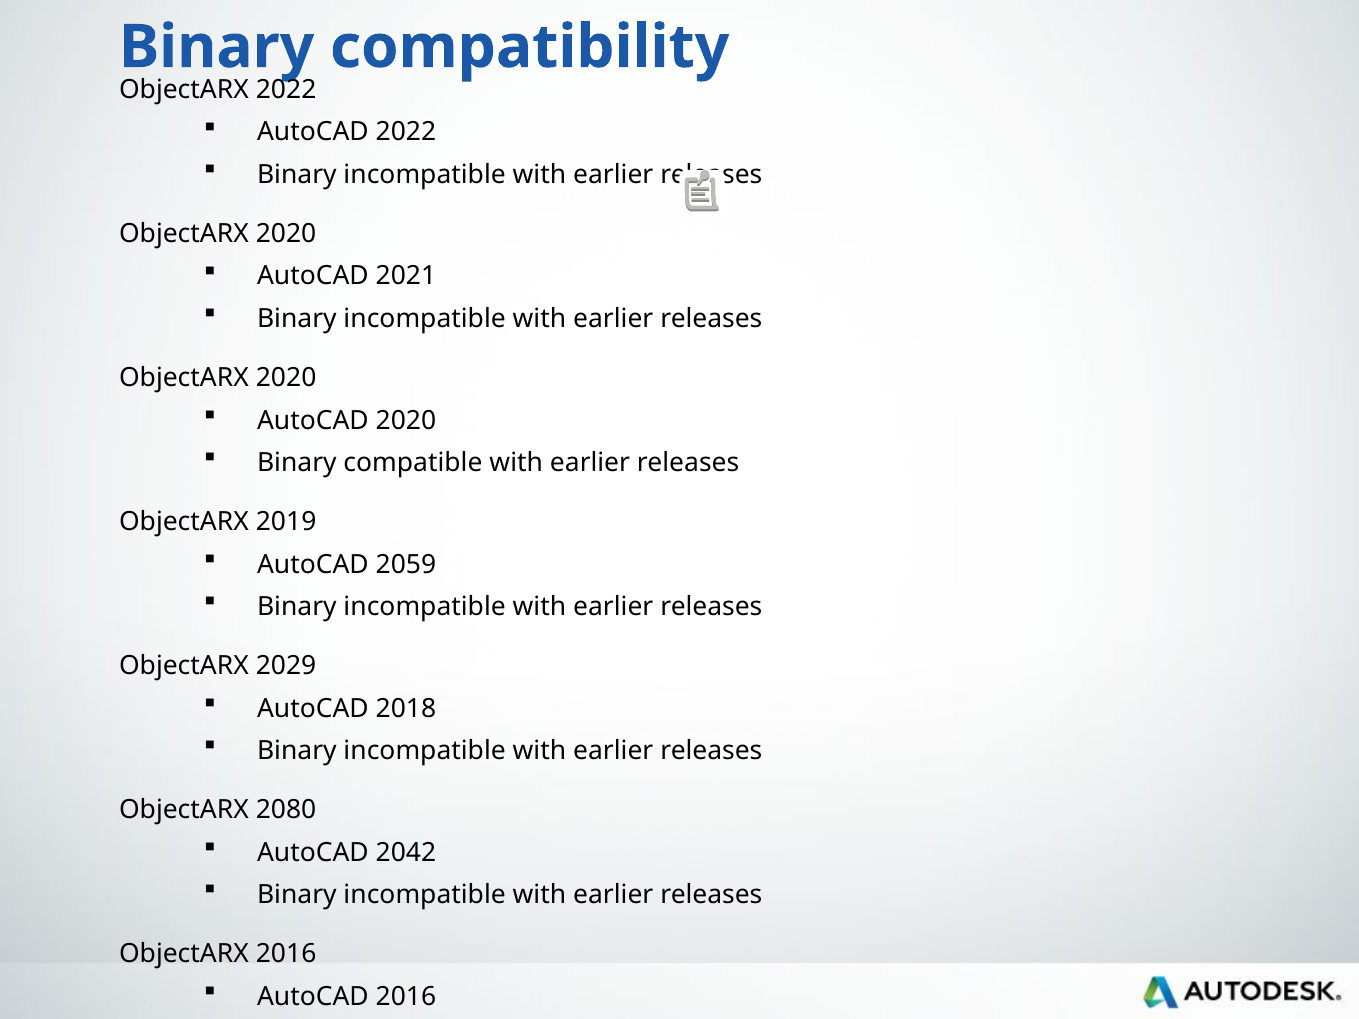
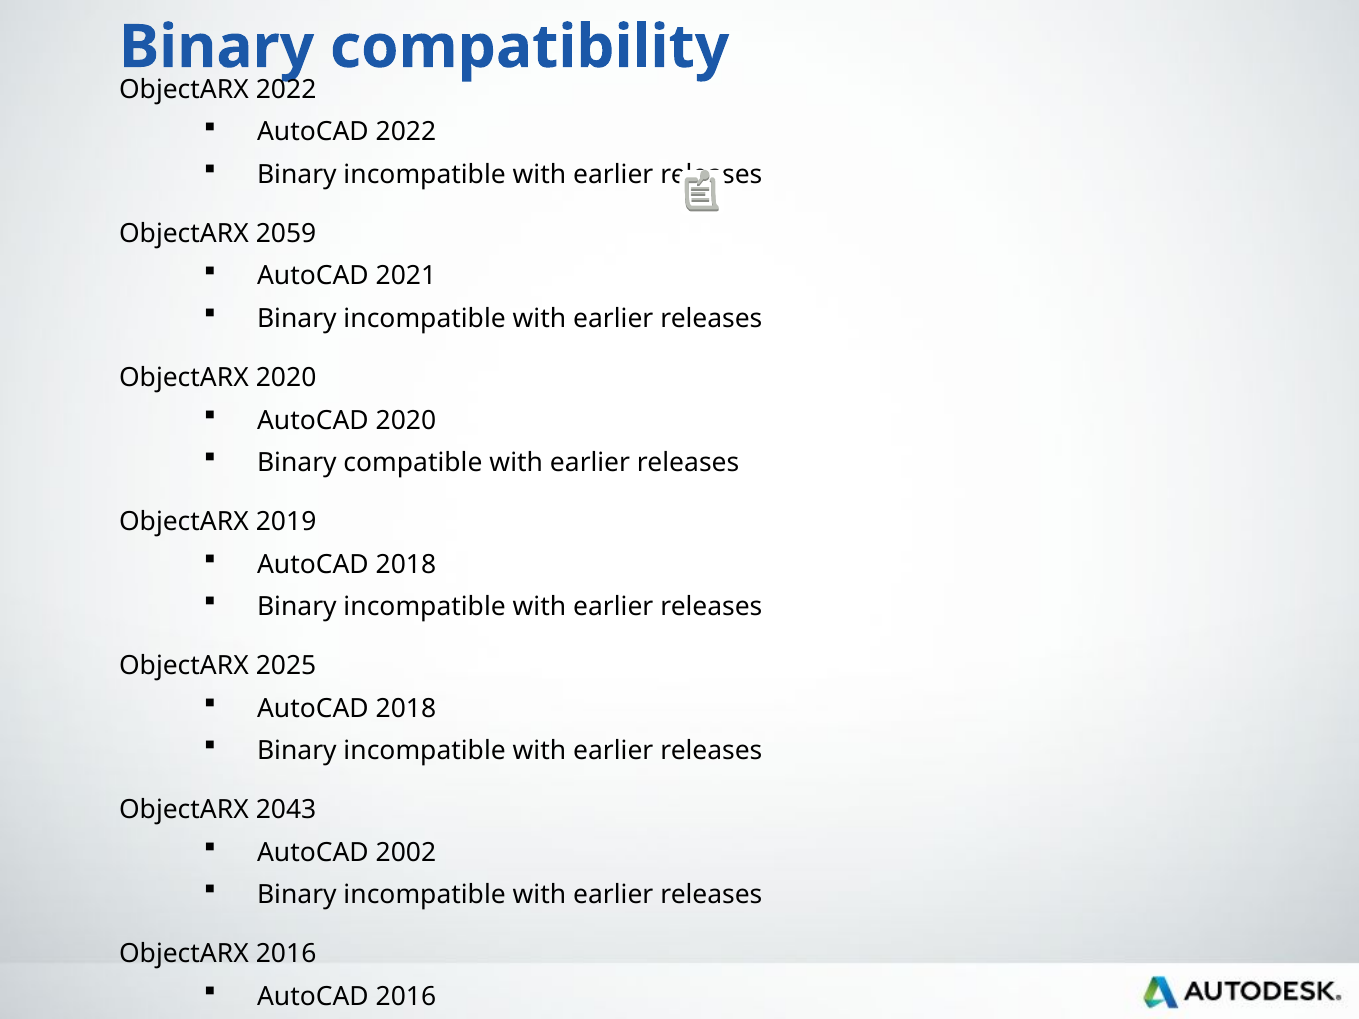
2020 at (286, 234): 2020 -> 2059
2059 at (406, 565): 2059 -> 2018
2029: 2029 -> 2025
2080: 2080 -> 2043
2042: 2042 -> 2002
